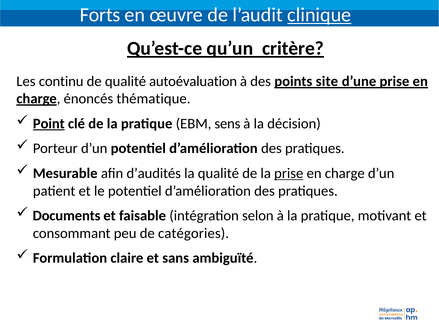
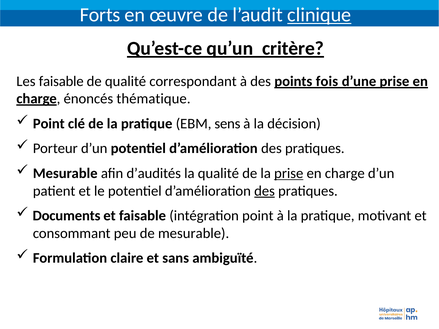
Les continu: continu -> faisable
autoévaluation: autoévaluation -> correspondant
site: site -> fois
Point at (49, 124) underline: present -> none
des at (265, 191) underline: none -> present
intégration selon: selon -> point
de catégories: catégories -> mesurable
